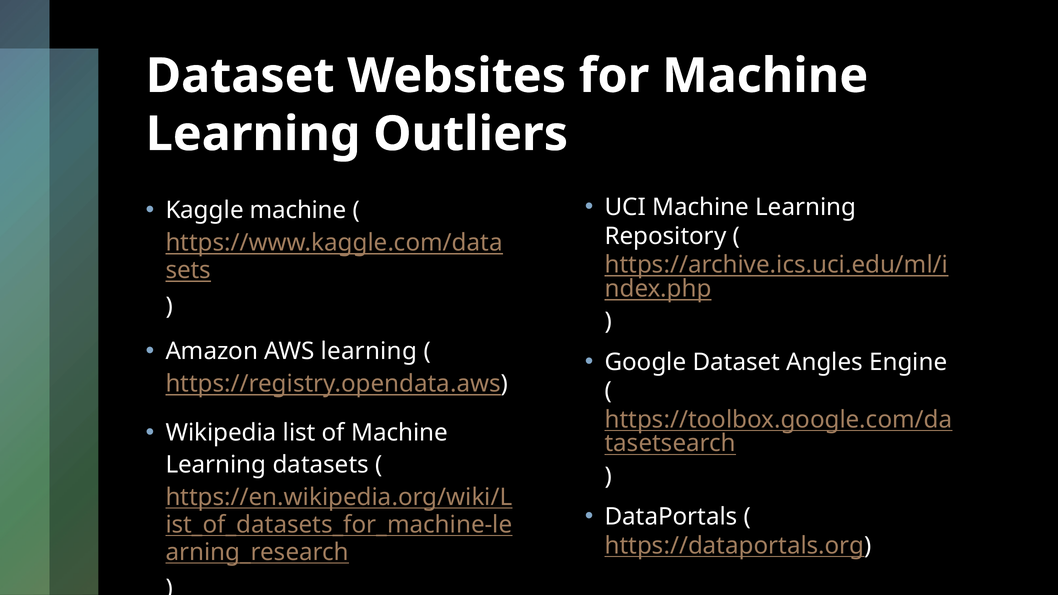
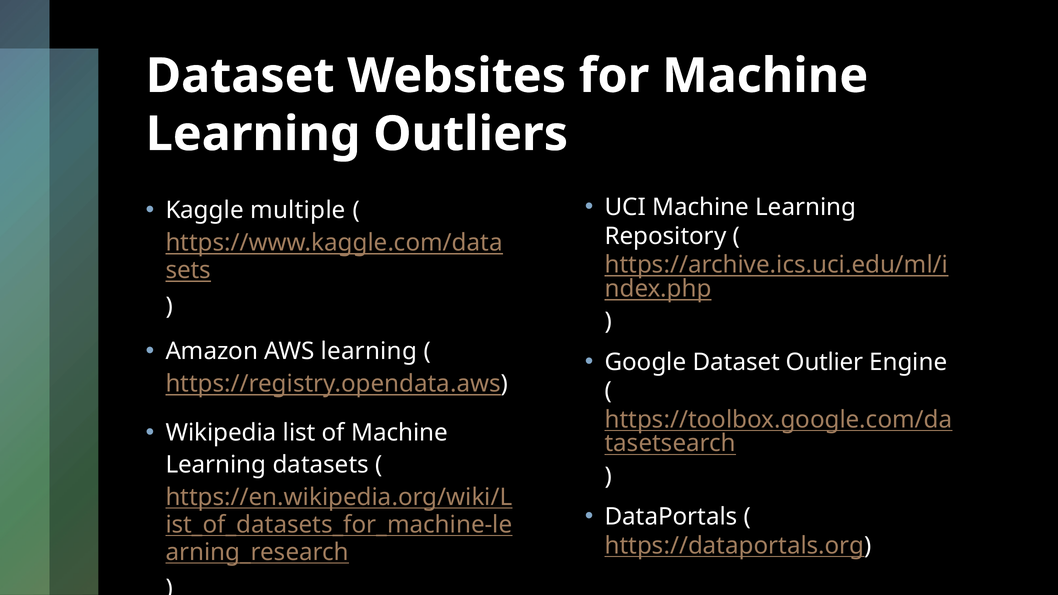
Kaggle machine: machine -> multiple
Angles: Angles -> Outlier
